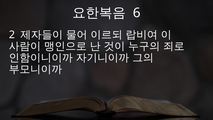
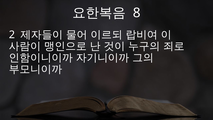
6: 6 -> 8
